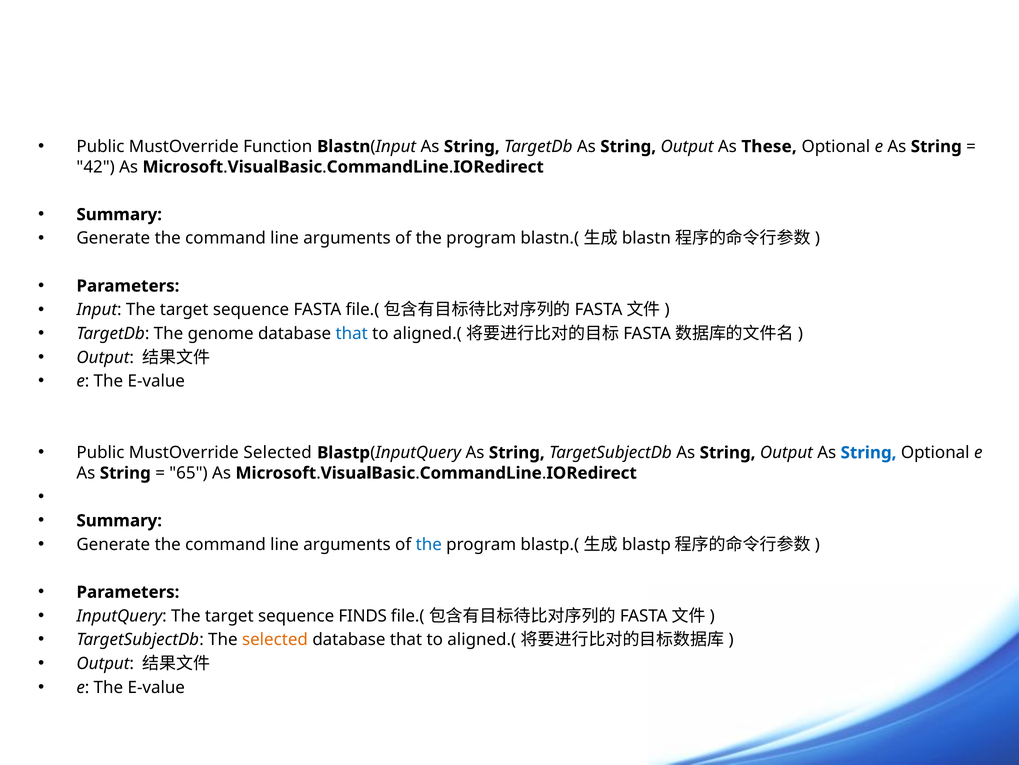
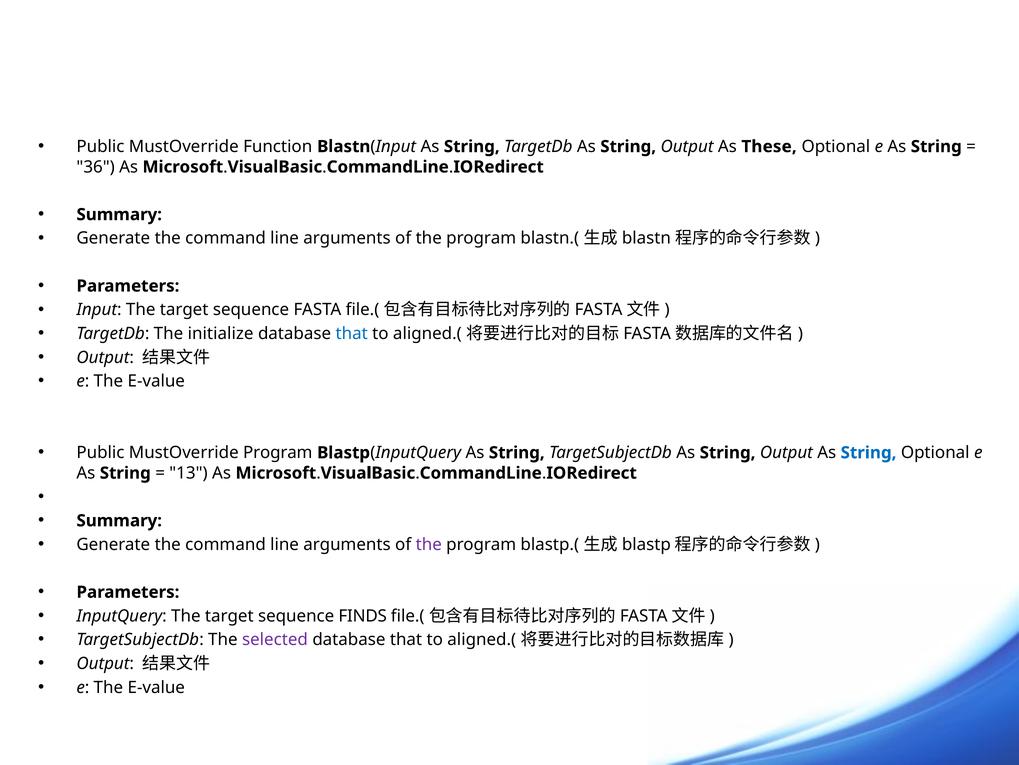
42: 42 -> 36
genome: genome -> initialize
MustOverride Selected: Selected -> Program
65: 65 -> 13
the at (429, 544) colour: blue -> purple
selected at (275, 639) colour: orange -> purple
